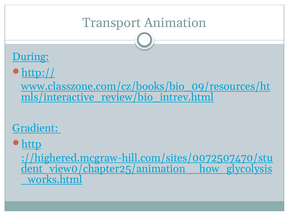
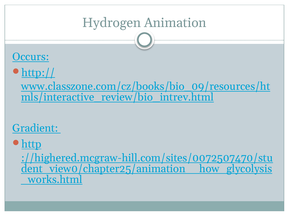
Transport: Transport -> Hydrogen
During: During -> Occurs
